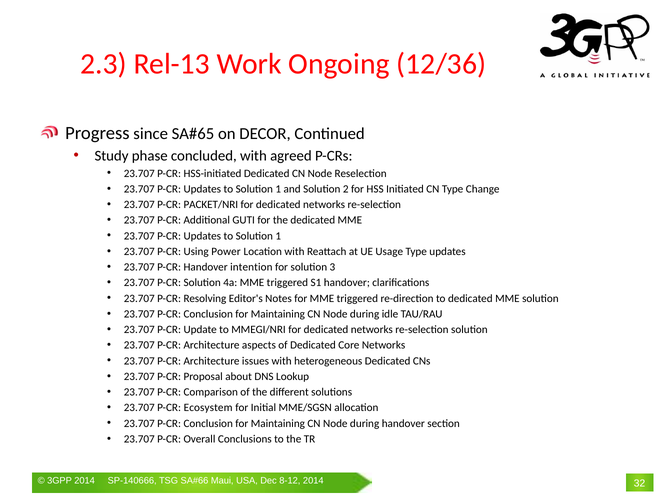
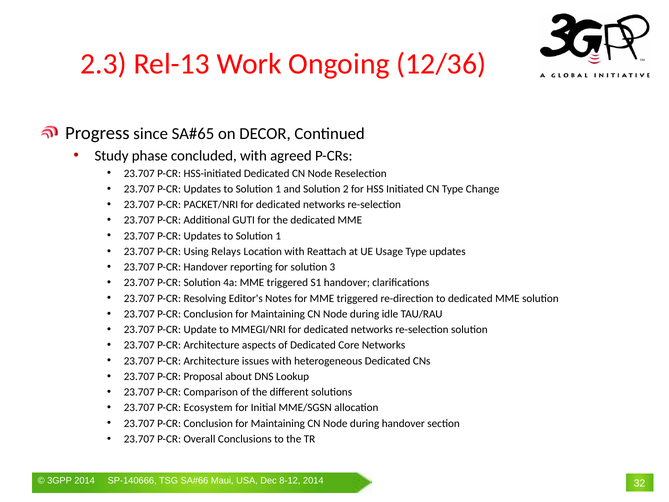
Power: Power -> Relays
intention: intention -> reporting
